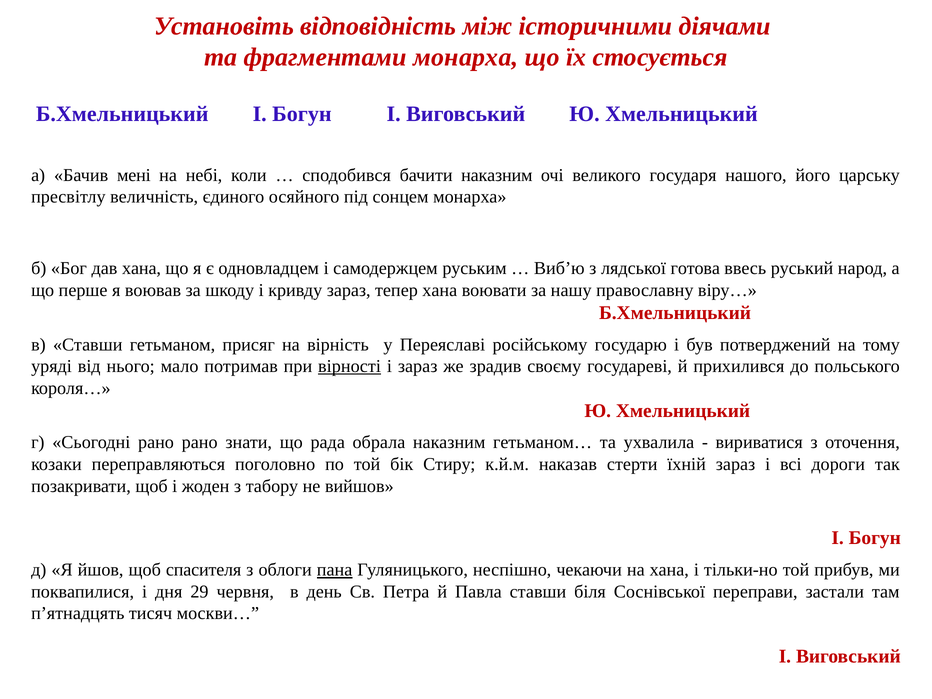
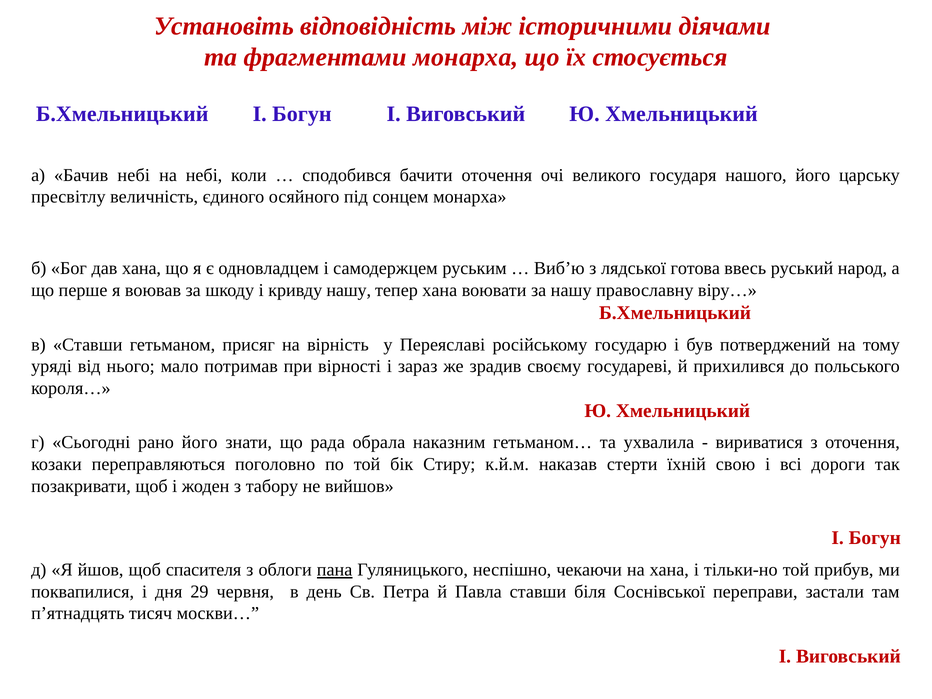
Бачив мені: мені -> небі
бачити наказним: наказним -> оточення
кривду зараз: зараз -> нашу
вірності underline: present -> none
рано рано: рано -> його
їхній зараз: зараз -> свою
